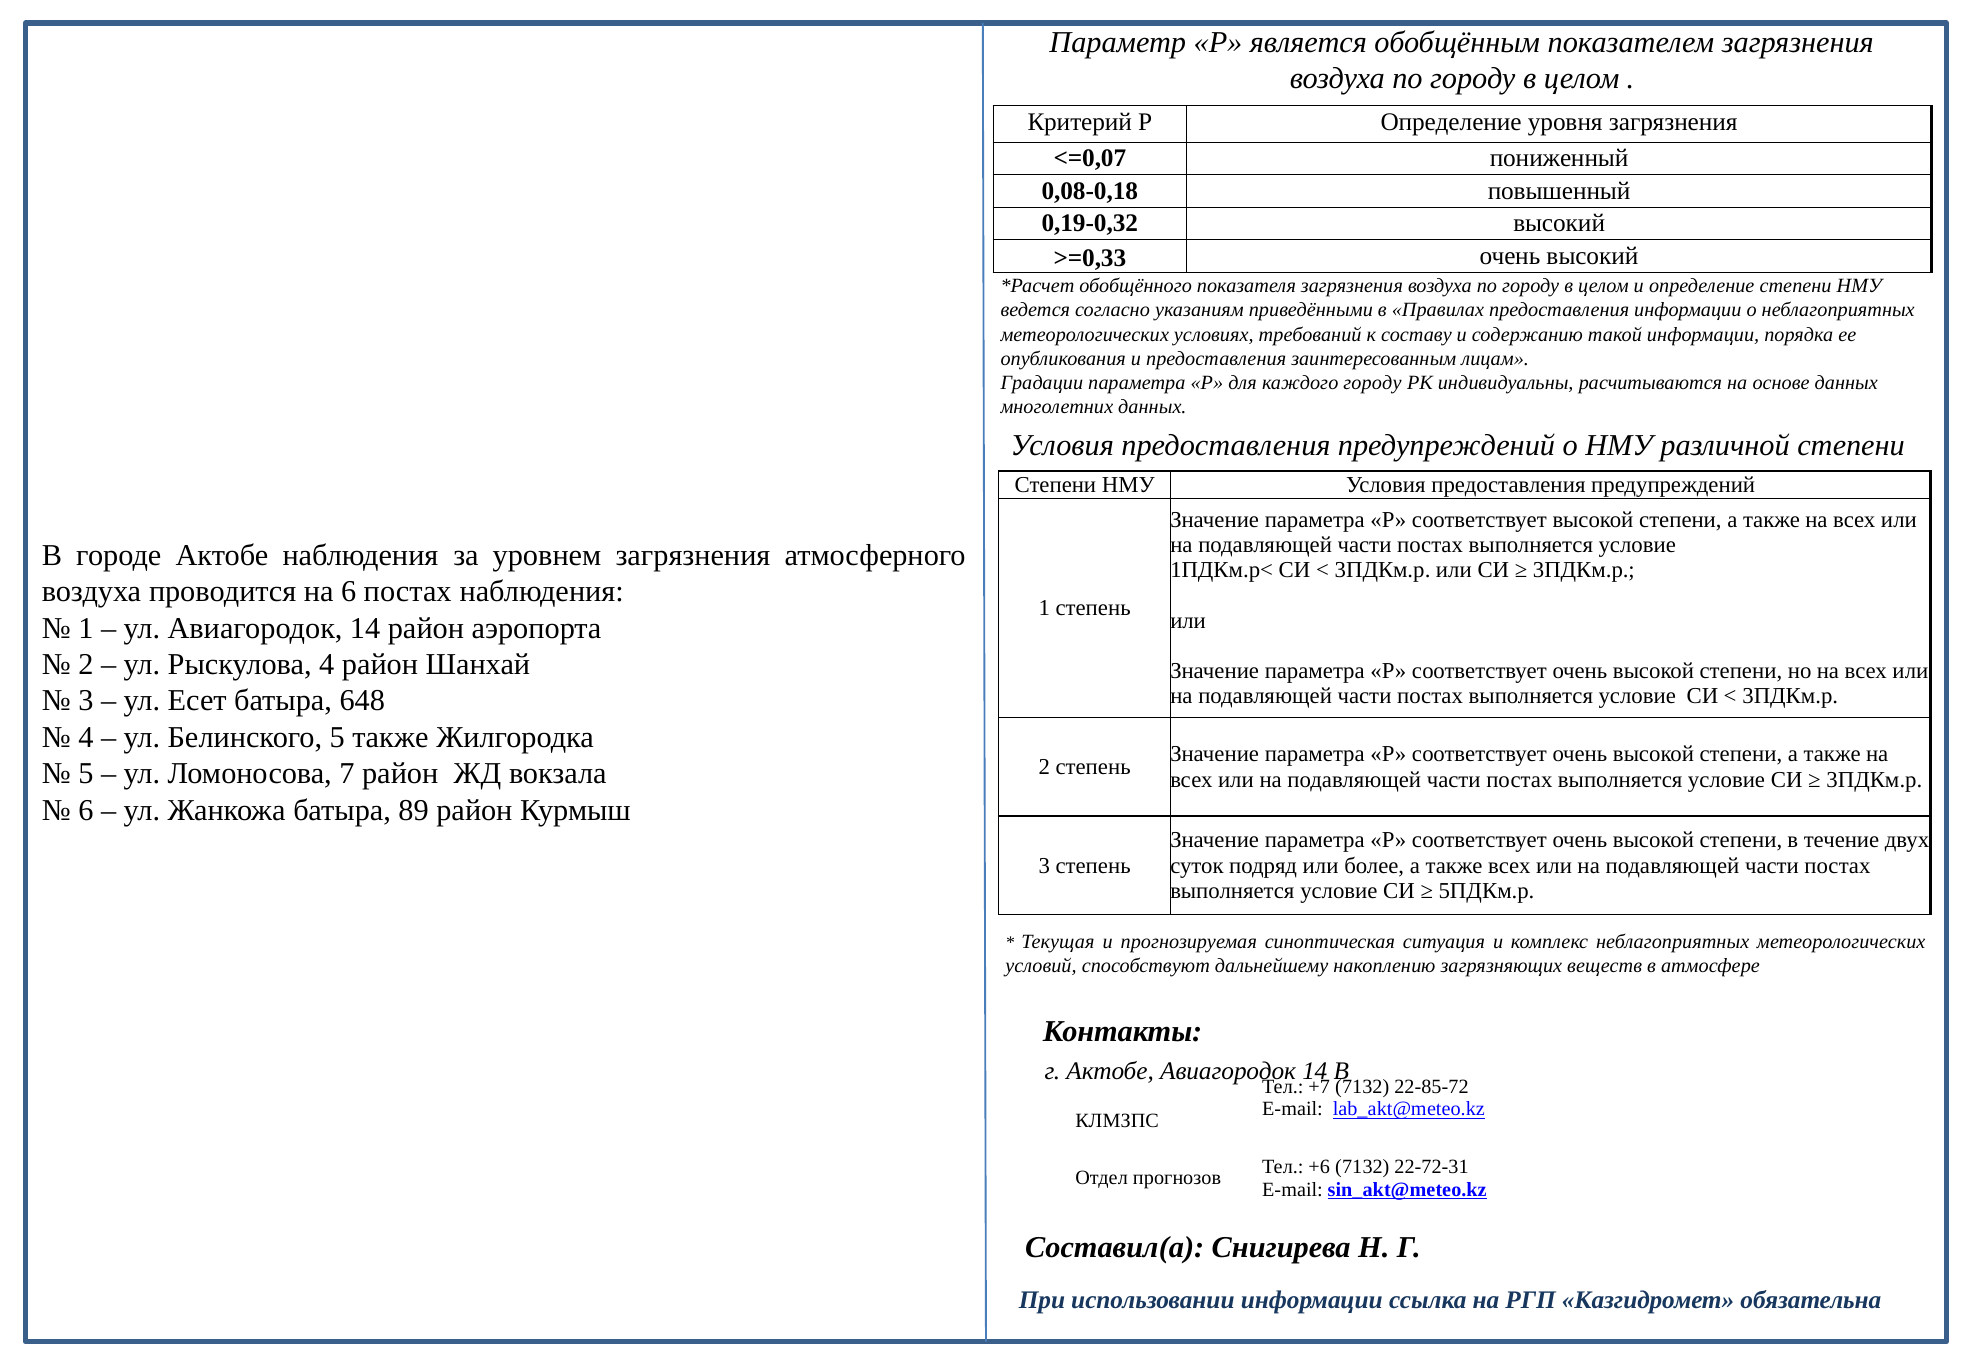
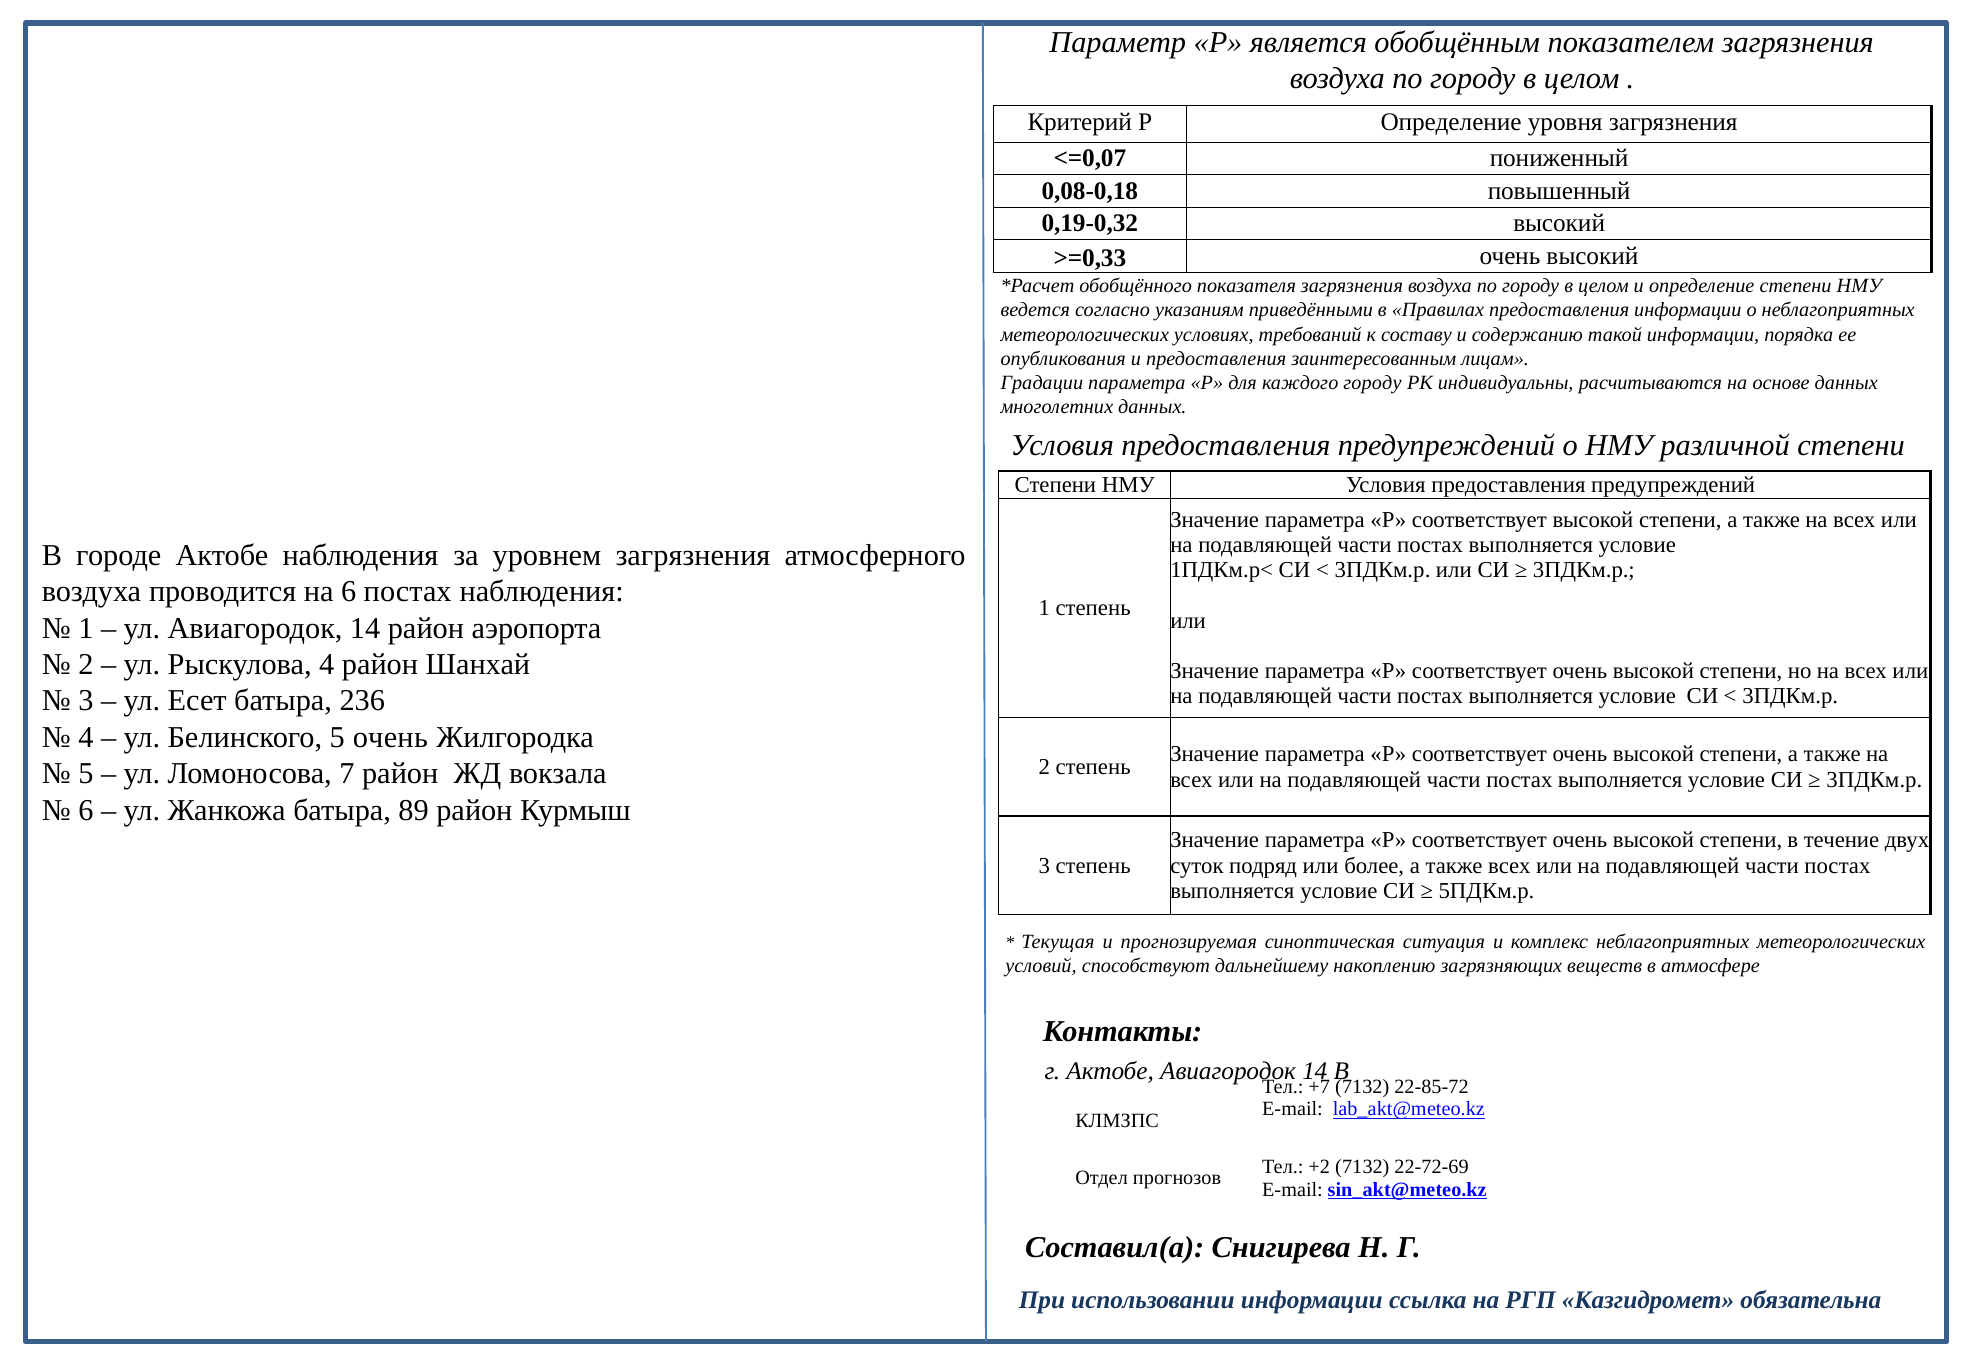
648: 648 -> 236
5 также: также -> очень
+6: +6 -> +2
22-72-31: 22-72-31 -> 22-72-69
